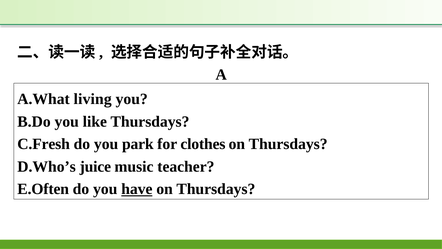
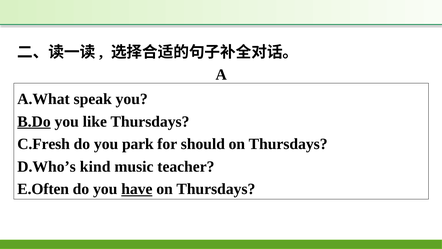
living: living -> speak
B.Do underline: none -> present
clothes: clothes -> should
juice: juice -> kind
